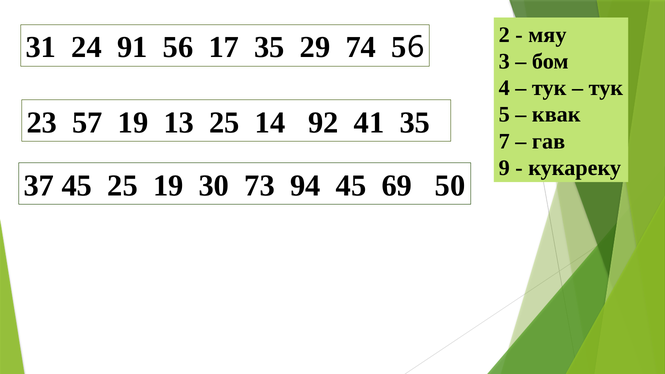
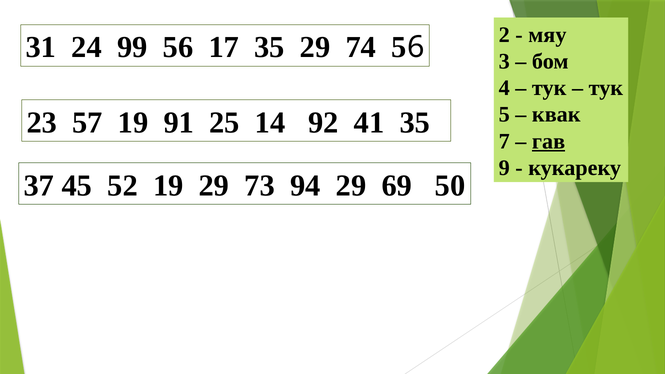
91: 91 -> 99
13: 13 -> 91
гав underline: none -> present
45 25: 25 -> 52
19 30: 30 -> 29
94 45: 45 -> 29
